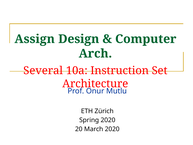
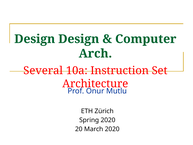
Assign at (35, 39): Assign -> Design
